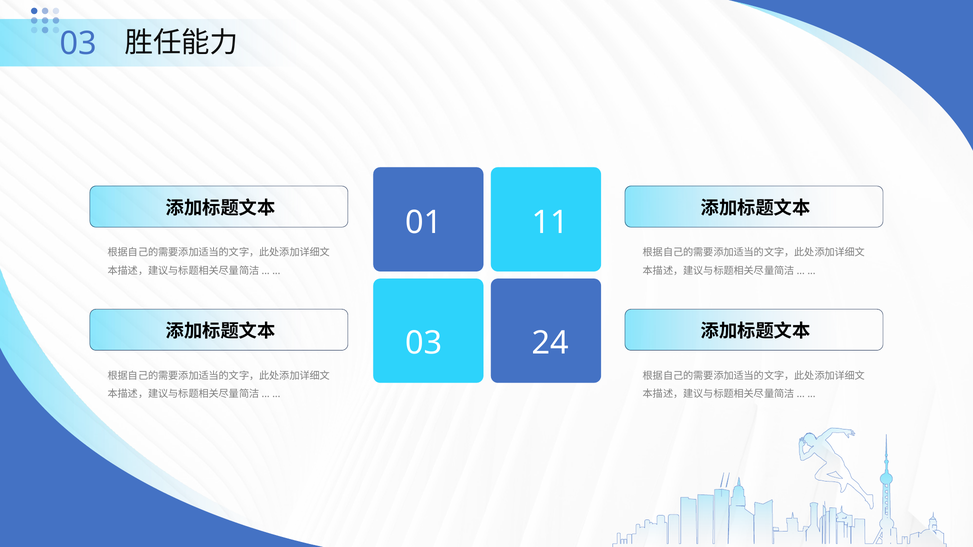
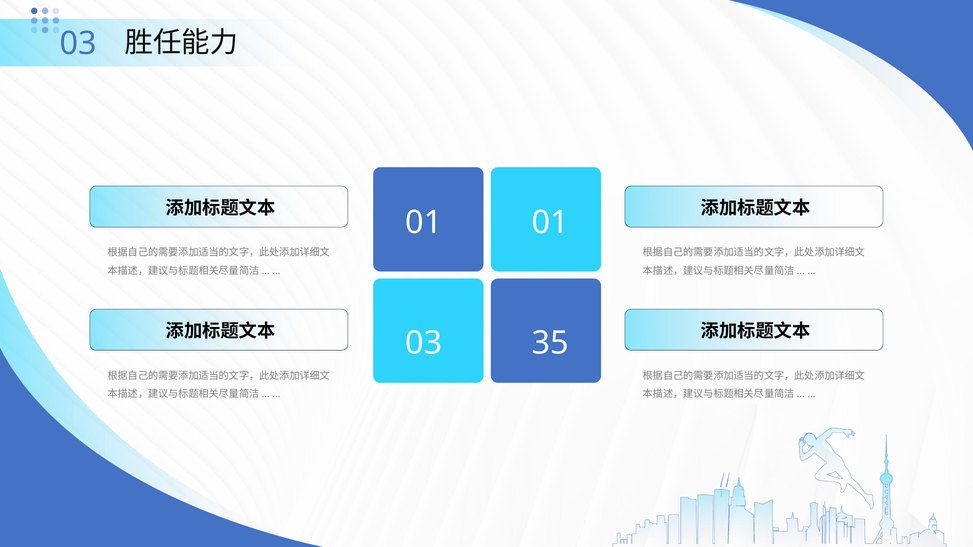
01 11: 11 -> 01
24: 24 -> 35
